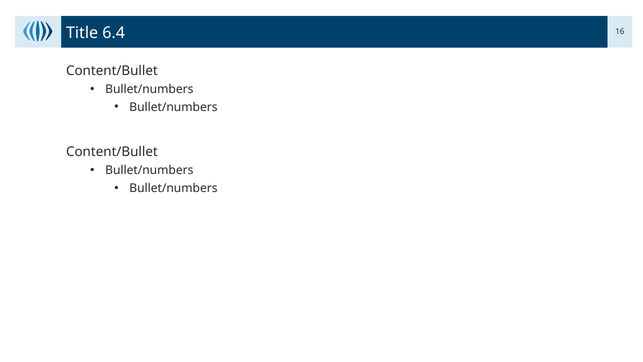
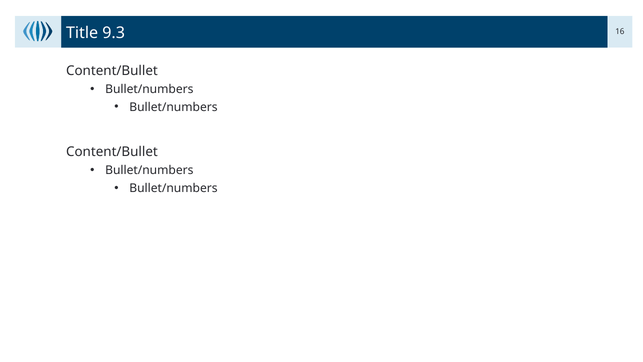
6.4: 6.4 -> 9.3
